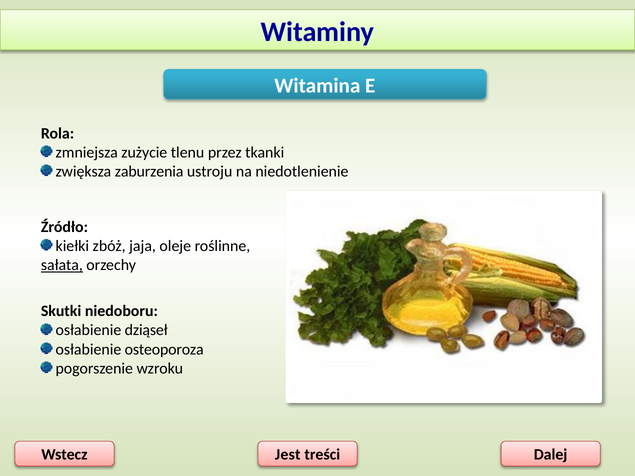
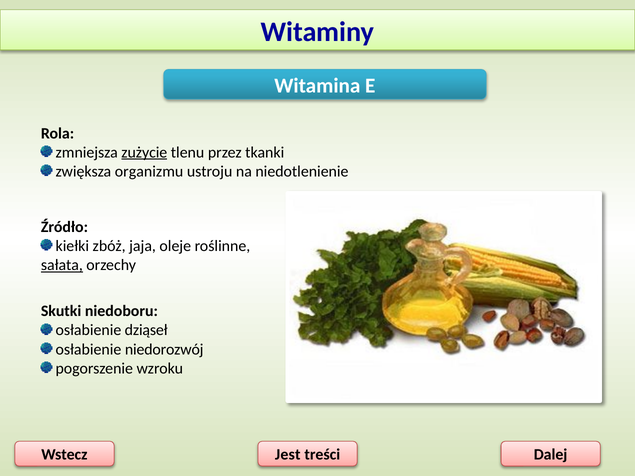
zużycie underline: none -> present
zaburzenia: zaburzenia -> organizmu
osteoporoza: osteoporoza -> niedorozwój
